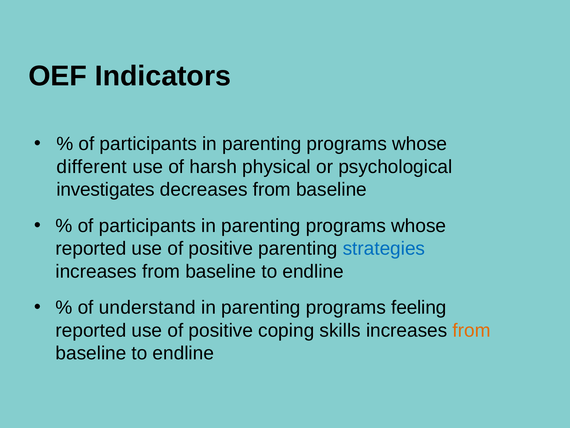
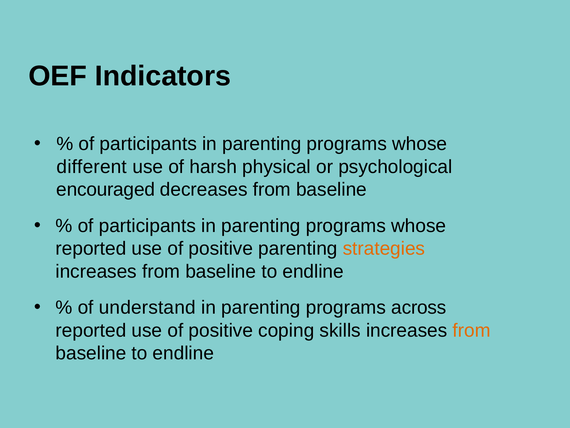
investigates: investigates -> encouraged
strategies colour: blue -> orange
feeling: feeling -> across
